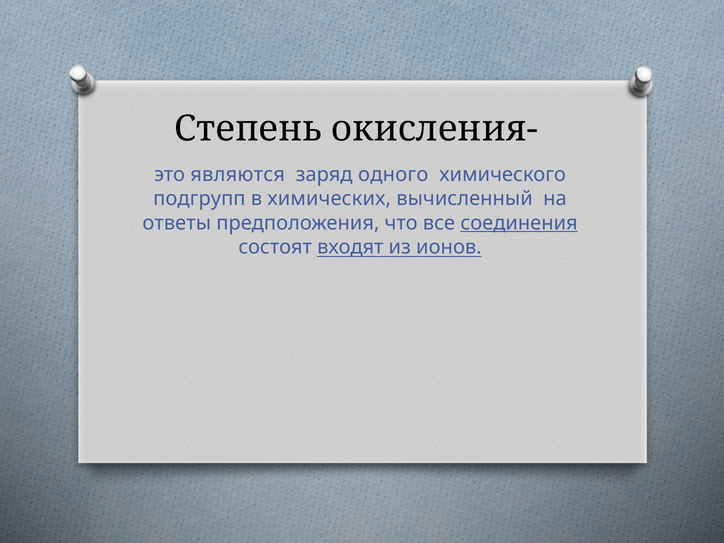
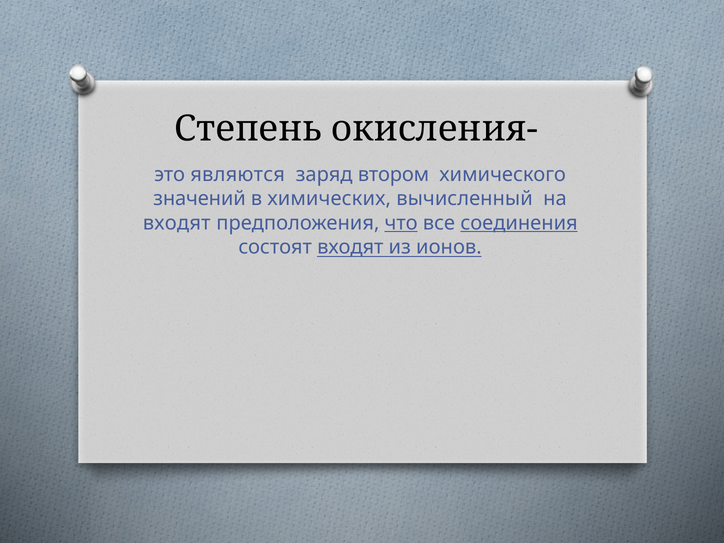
одного: одного -> втором
подгрупп: подгрупп -> значений
ответы at (177, 223): ответы -> входят
что underline: none -> present
